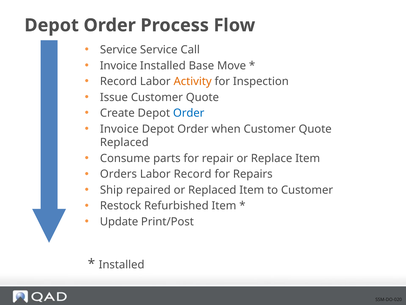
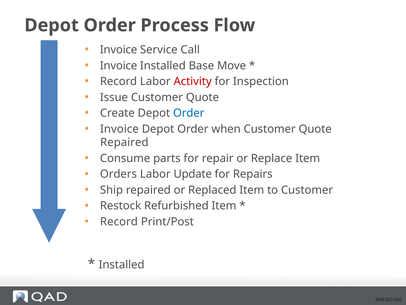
Service at (119, 50): Service -> Invoice
Activity colour: orange -> red
Replaced at (124, 142): Replaced -> Repaired
Labor Record: Record -> Update
Update at (119, 221): Update -> Record
